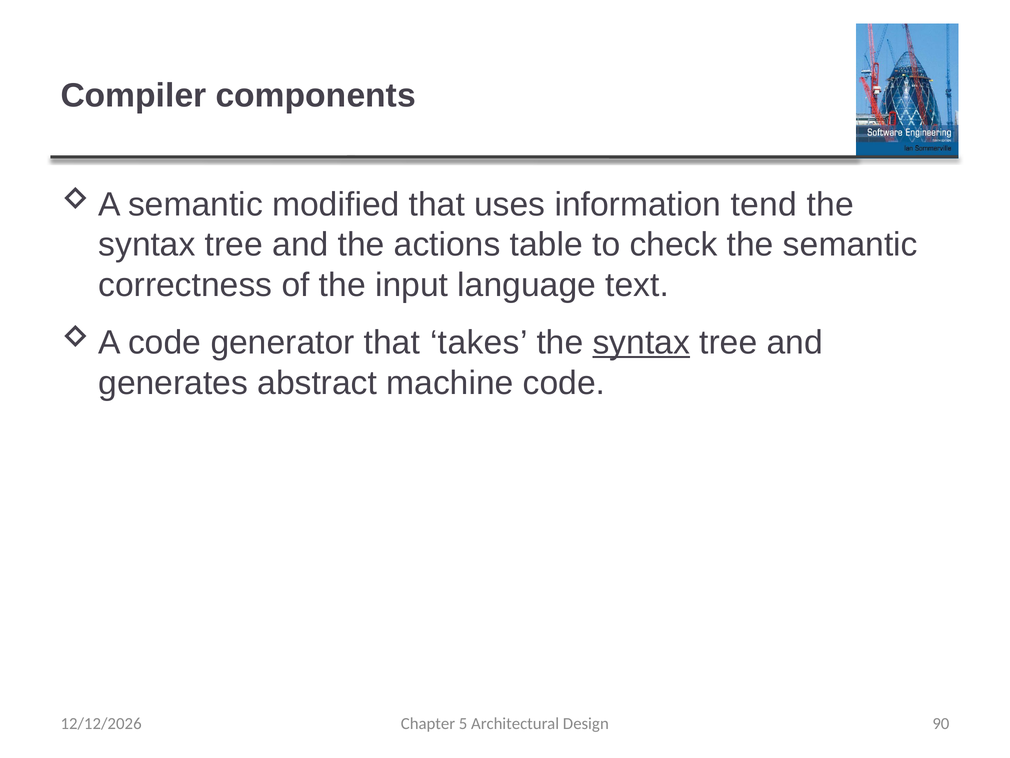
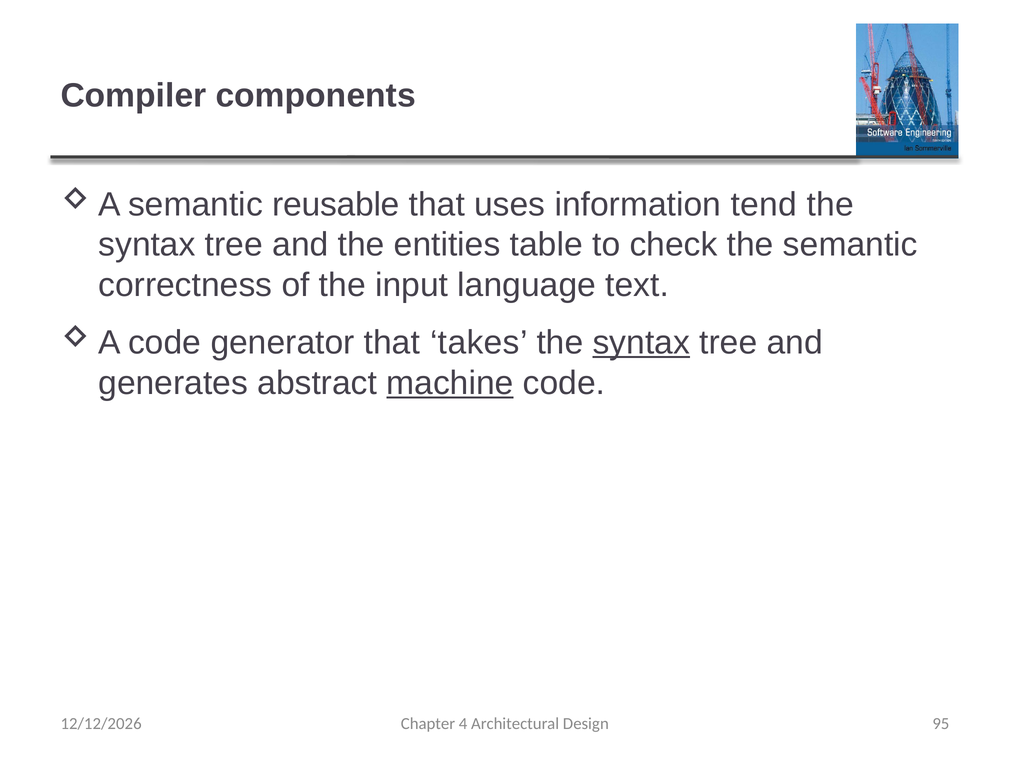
modified: modified -> reusable
actions: actions -> entities
machine underline: none -> present
5: 5 -> 4
90: 90 -> 95
